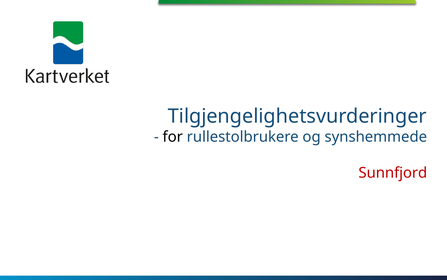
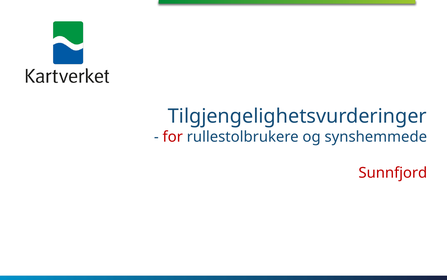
for colour: black -> red
